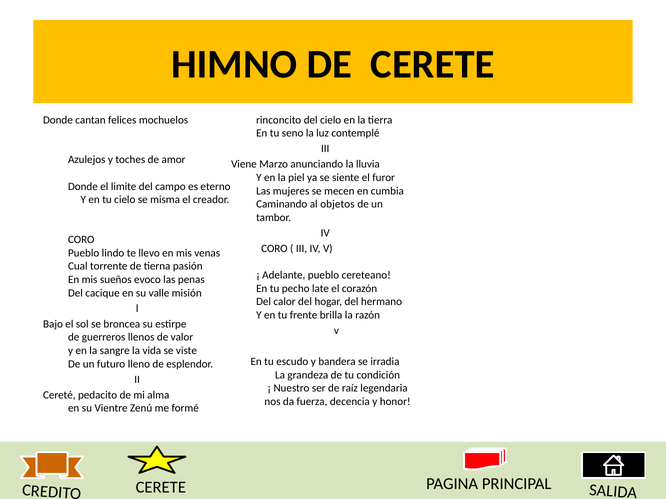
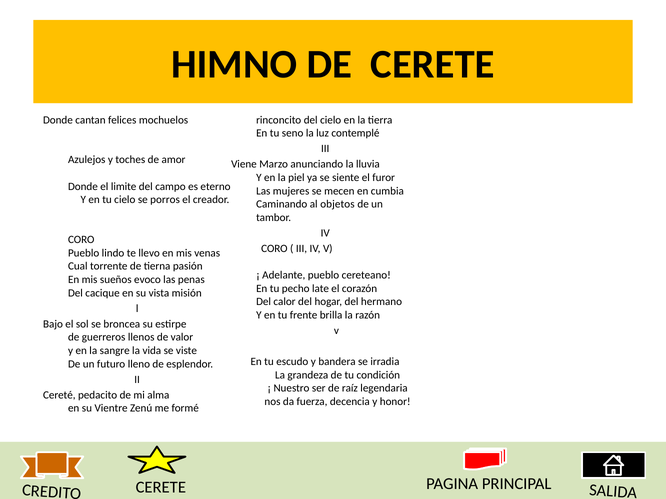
misma: misma -> porros
valle: valle -> vista
